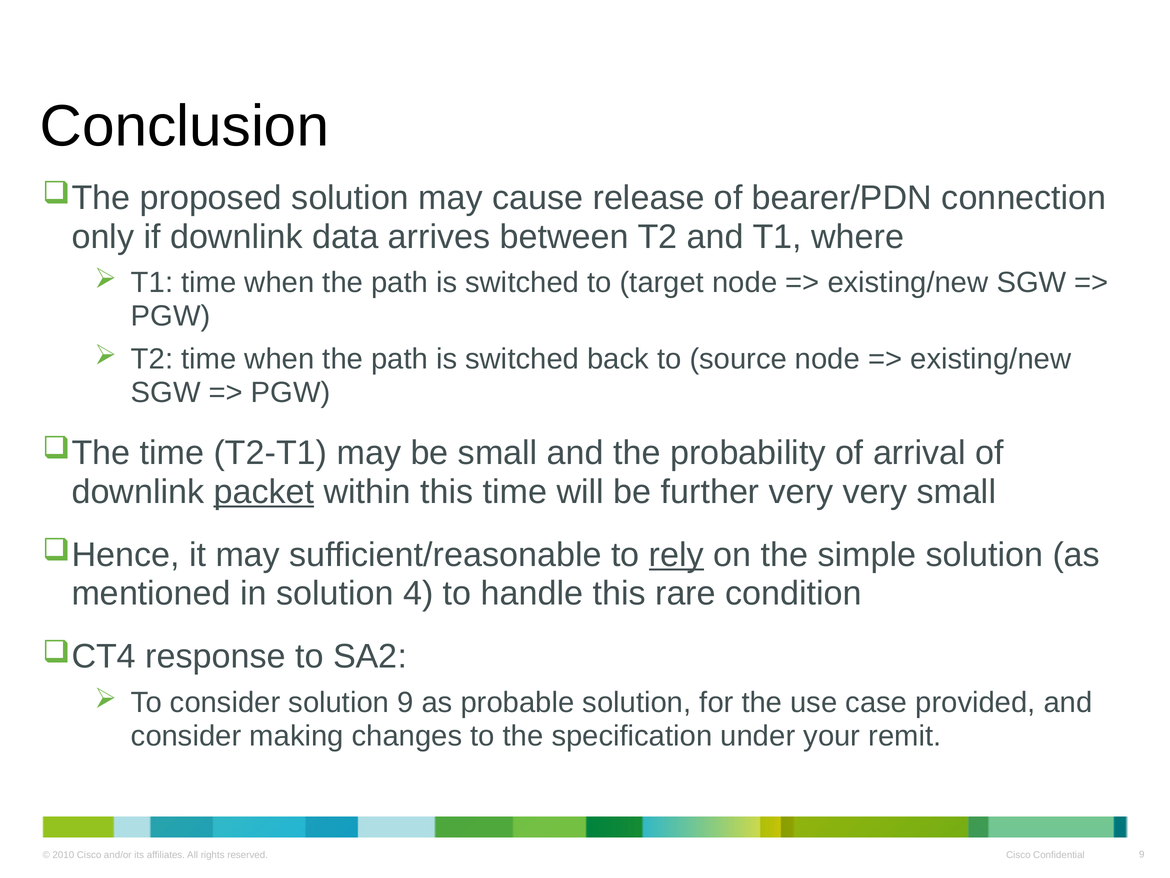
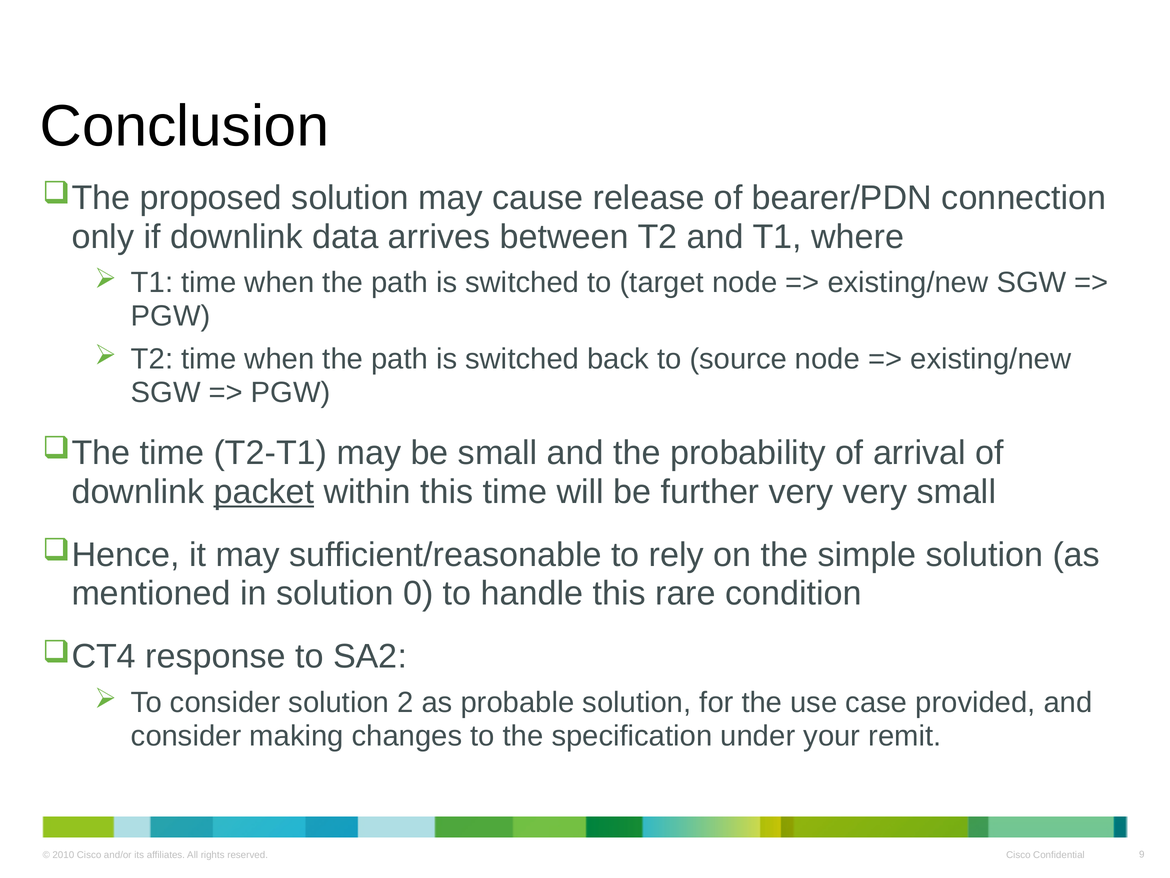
rely underline: present -> none
4: 4 -> 0
solution 9: 9 -> 2
